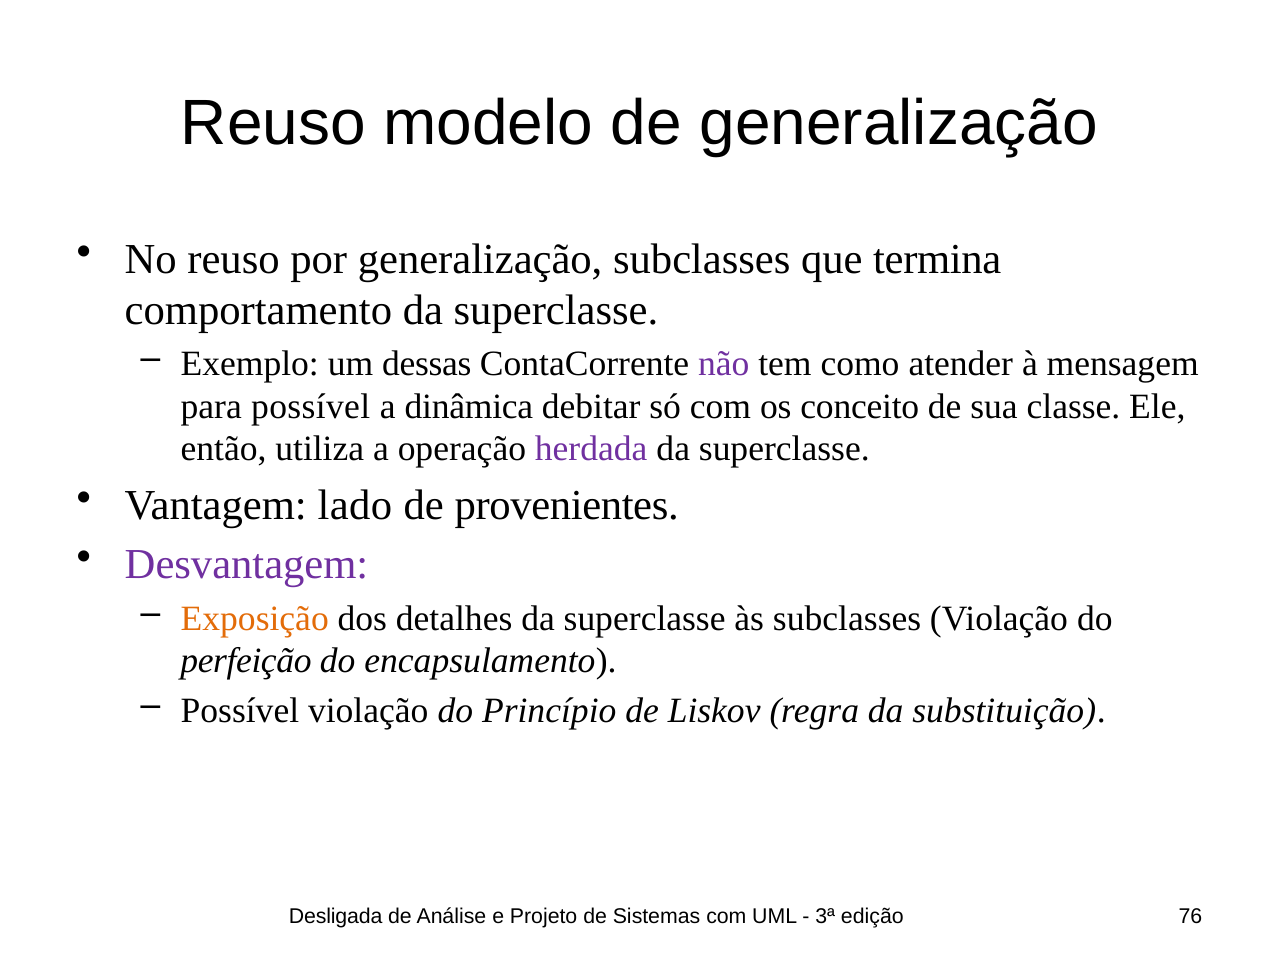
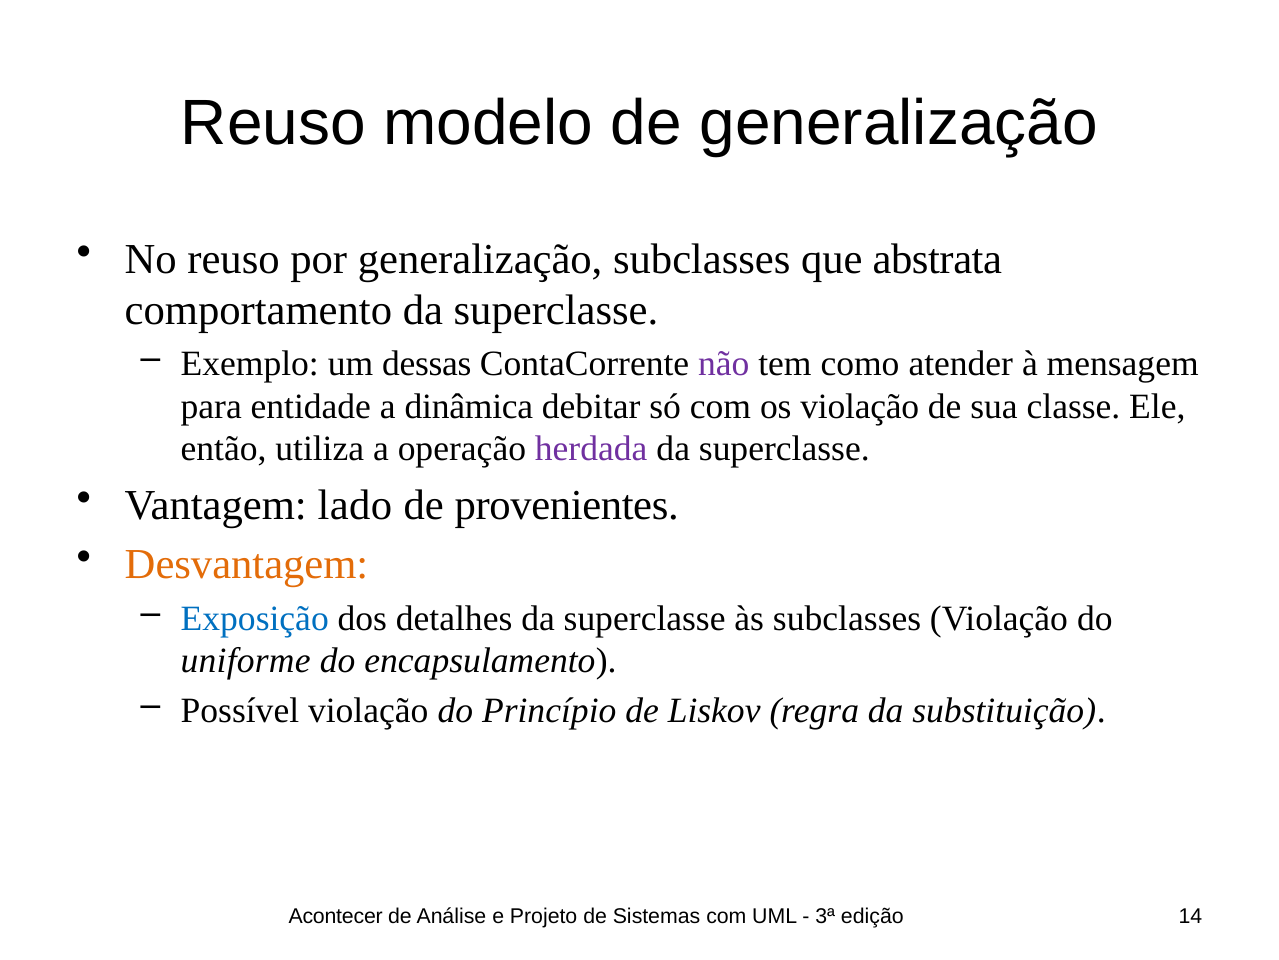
termina: termina -> abstrata
para possível: possível -> entidade
os conceito: conceito -> violação
Desvantagem colour: purple -> orange
Exposição colour: orange -> blue
perfeição: perfeição -> uniforme
Desligada: Desligada -> Acontecer
76: 76 -> 14
